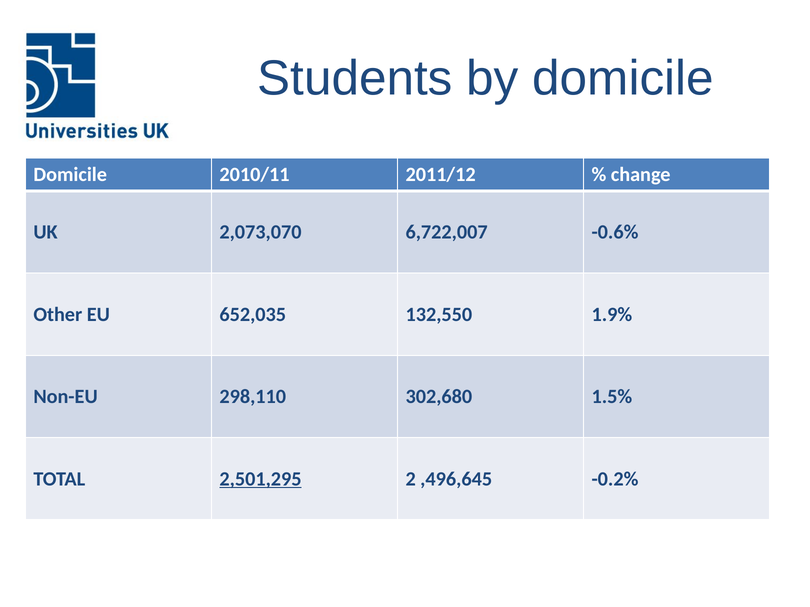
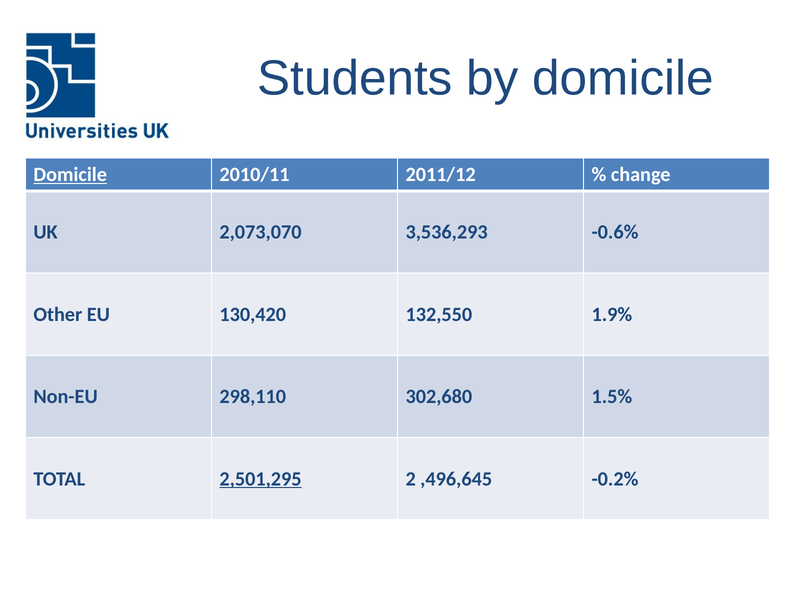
Domicile at (70, 175) underline: none -> present
6,722,007: 6,722,007 -> 3,536,293
652,035: 652,035 -> 130,420
